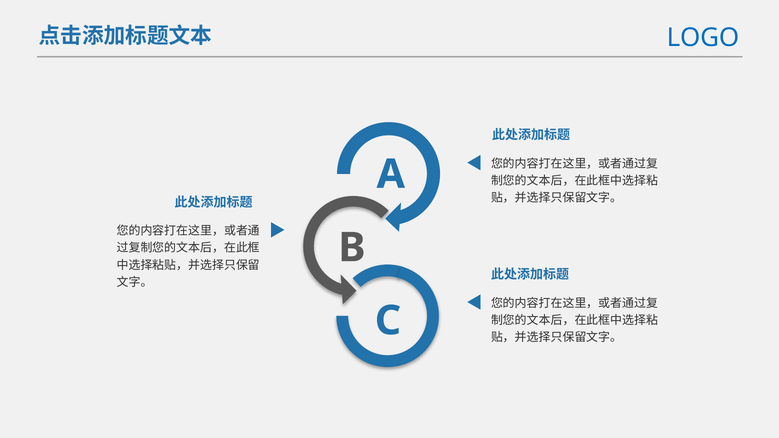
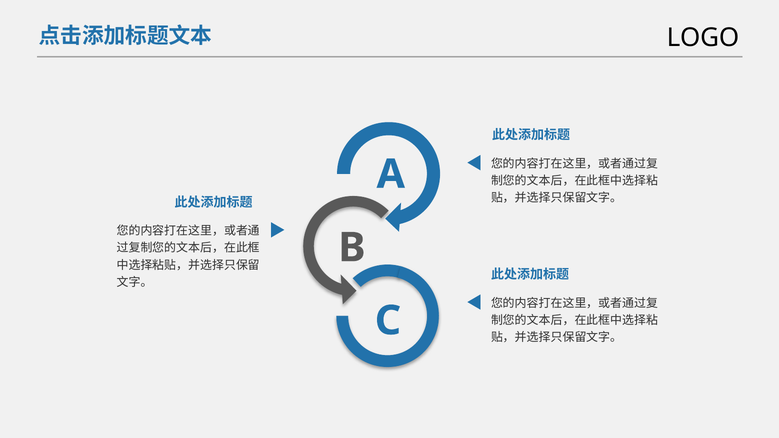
LOGO colour: blue -> black
